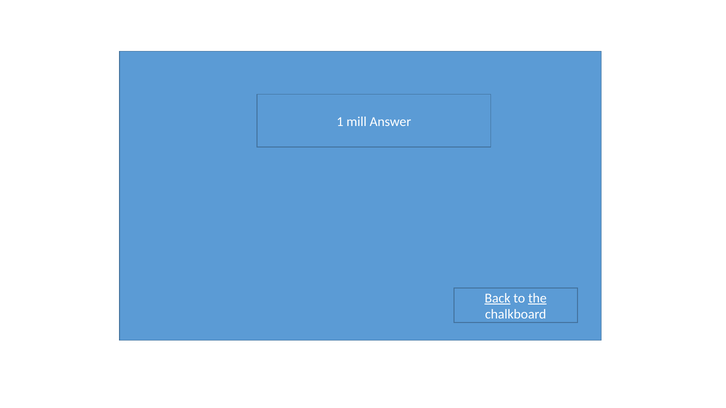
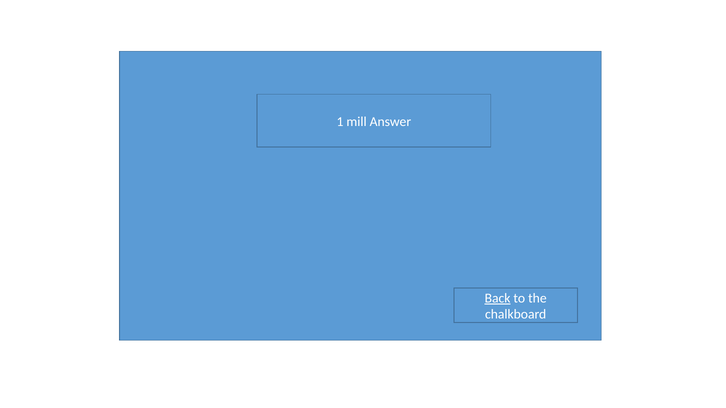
the underline: present -> none
